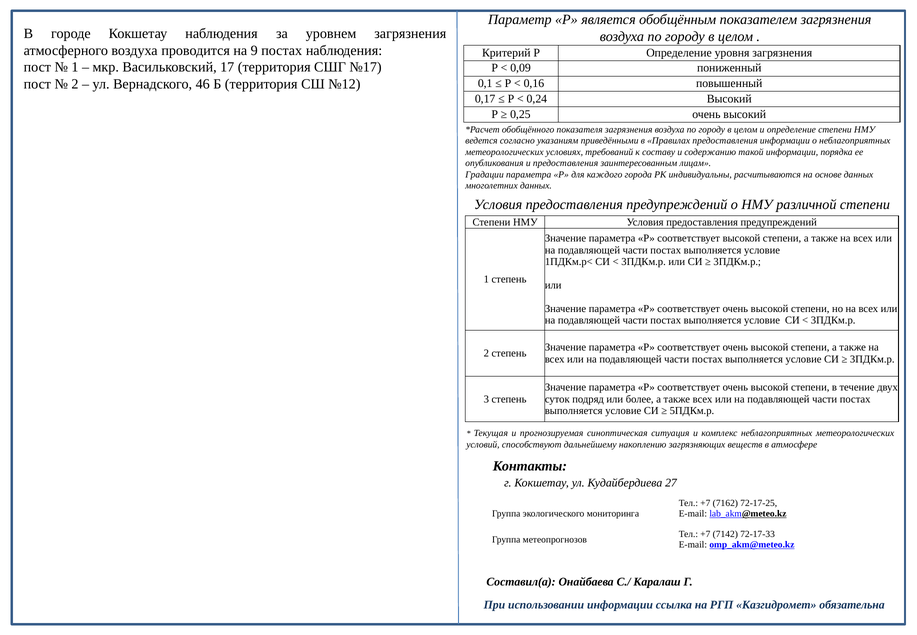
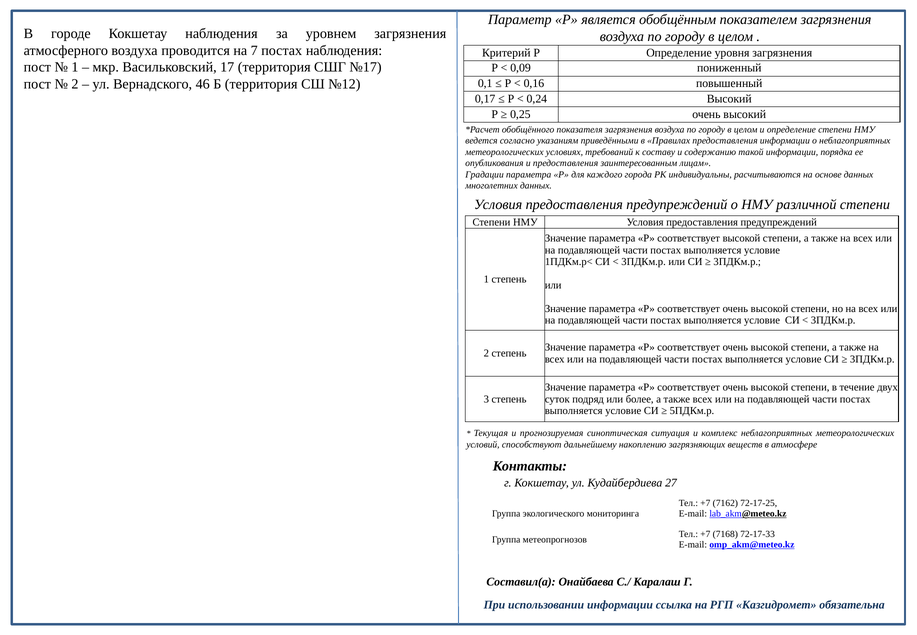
9: 9 -> 7
7142: 7142 -> 7168
